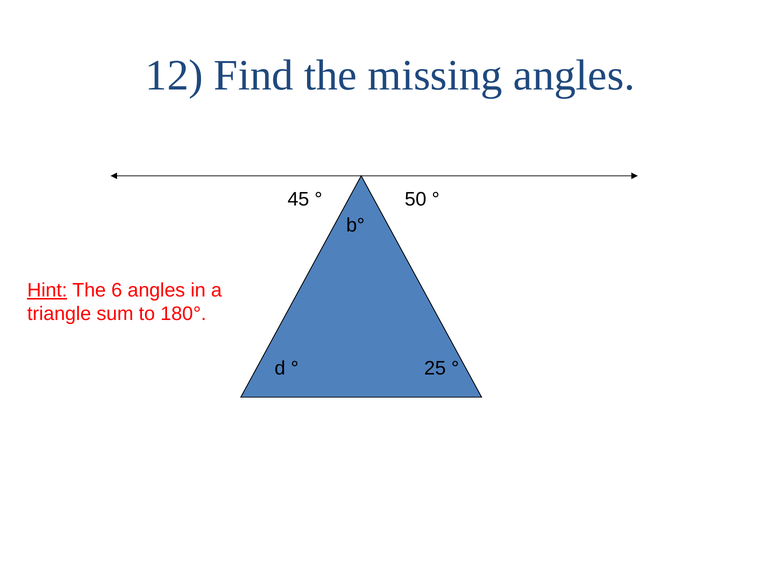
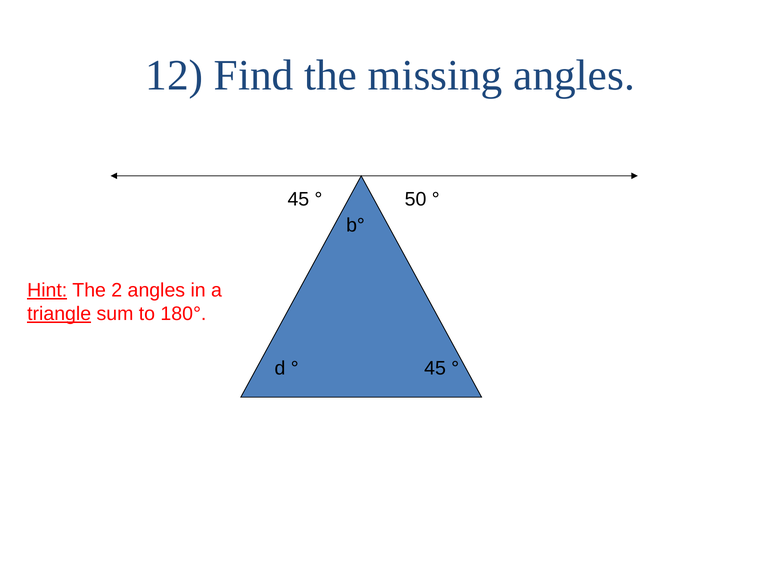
6: 6 -> 2
triangle underline: none -> present
25 at (435, 368): 25 -> 45
